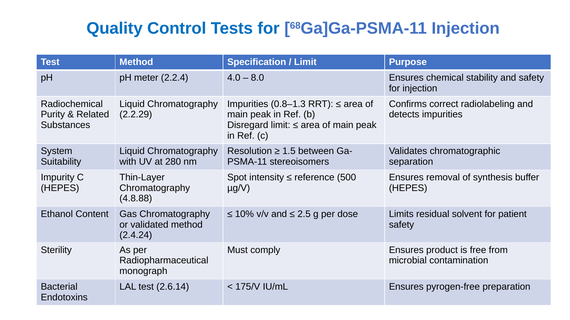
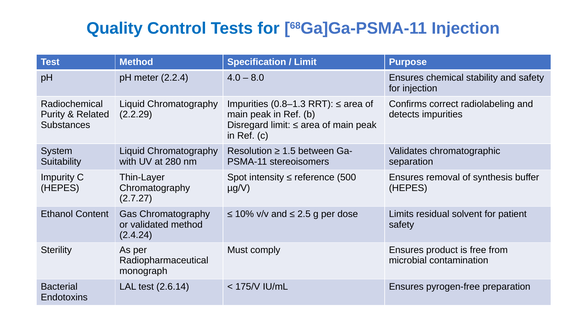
4.8.88: 4.8.88 -> 2.7.27
